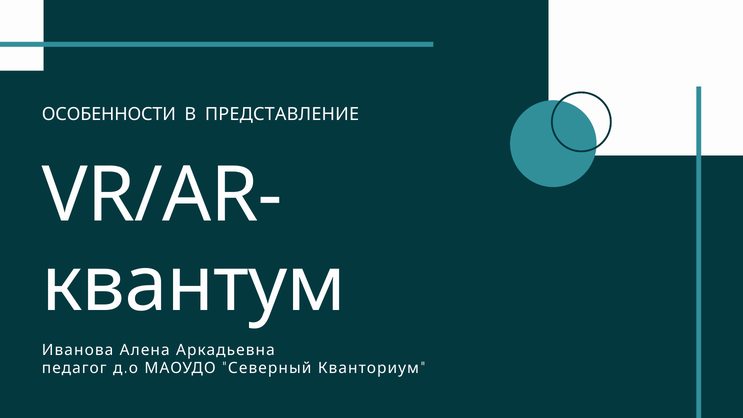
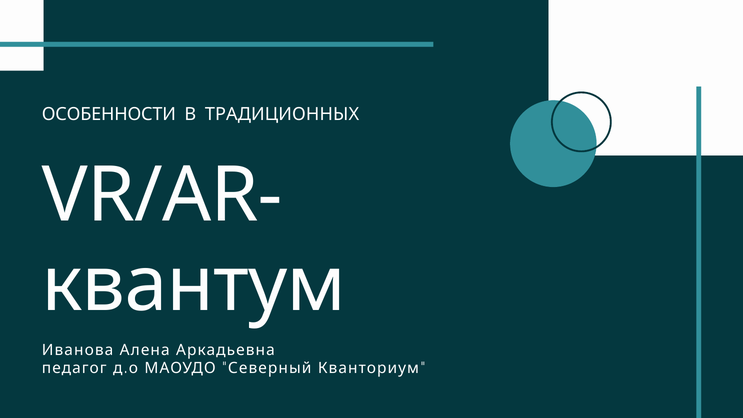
ПРЕДСТАВЛЕНИЕ: ПРЕДСТАВЛЕНИЕ -> ТРАДИЦИОННЫХ
